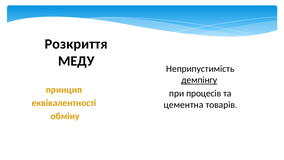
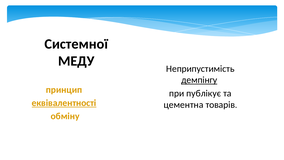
Розкриття: Розкриття -> Системної
процесів: процесів -> публікує
еквівалентності underline: none -> present
